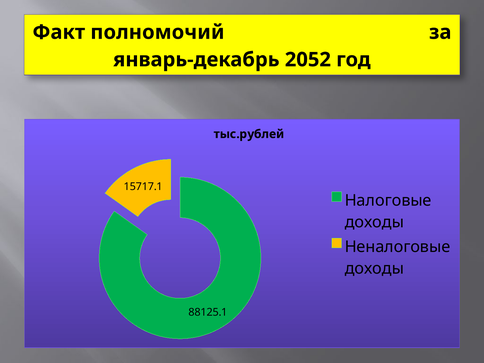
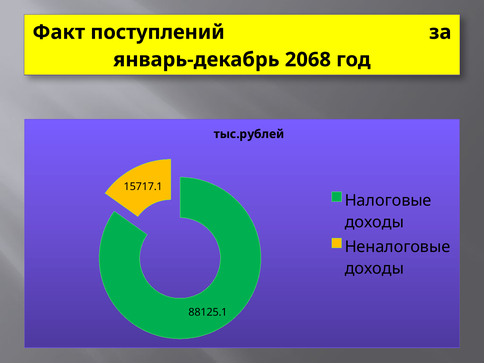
полномочий: полномочий -> поступлений
2052: 2052 -> 2068
